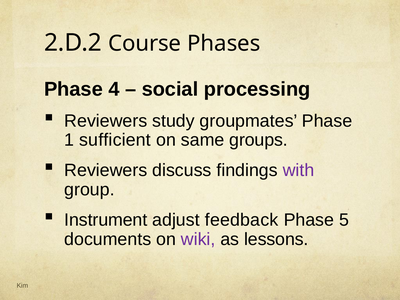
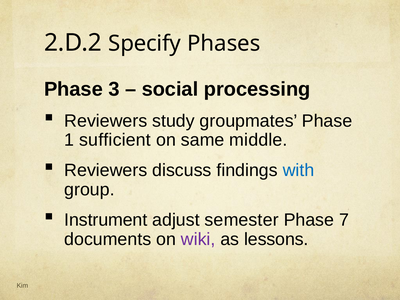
Course: Course -> Specify
4: 4 -> 3
groups: groups -> middle
with colour: purple -> blue
feedback: feedback -> semester
5: 5 -> 7
